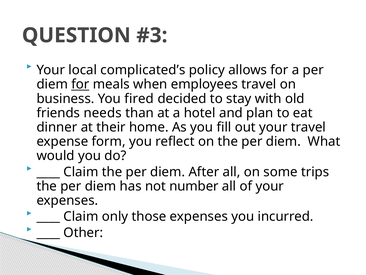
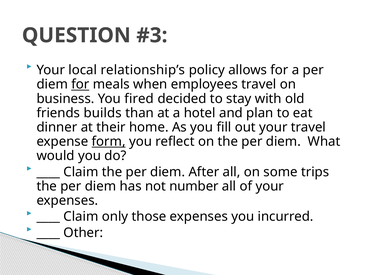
complicated’s: complicated’s -> relationship’s
needs: needs -> builds
form underline: none -> present
